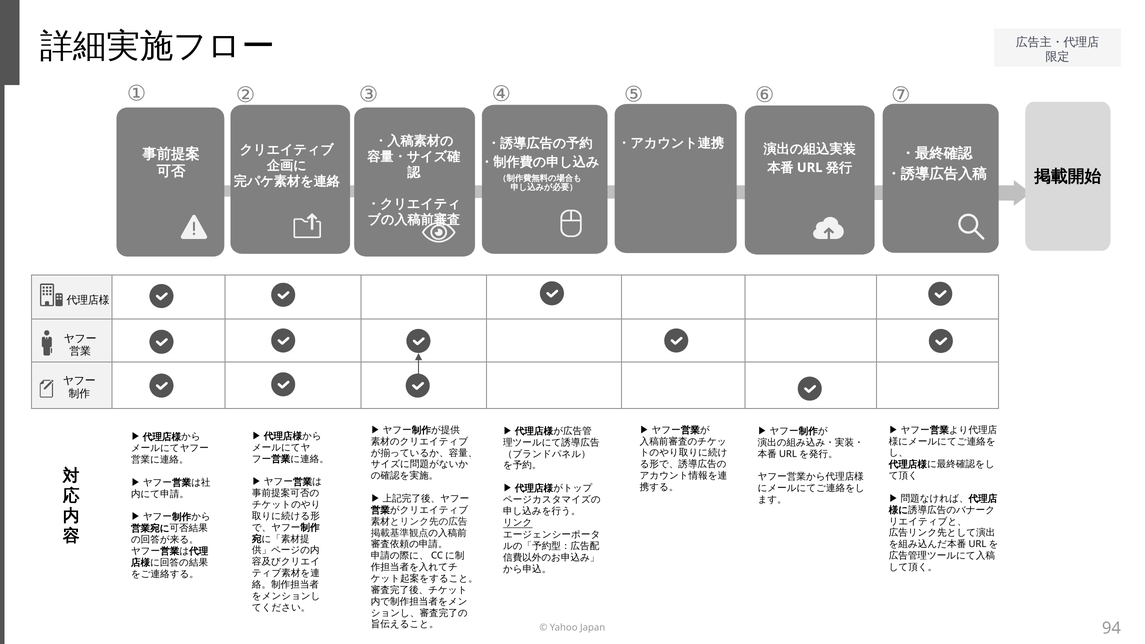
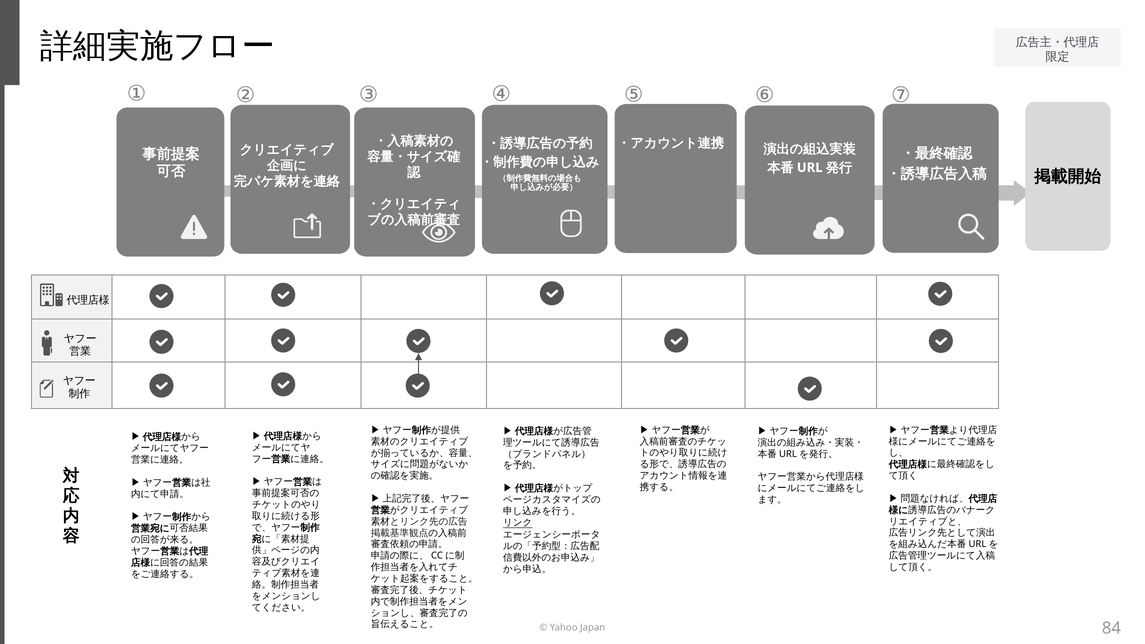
94: 94 -> 84
